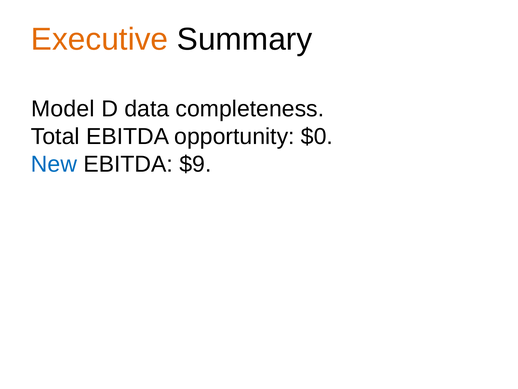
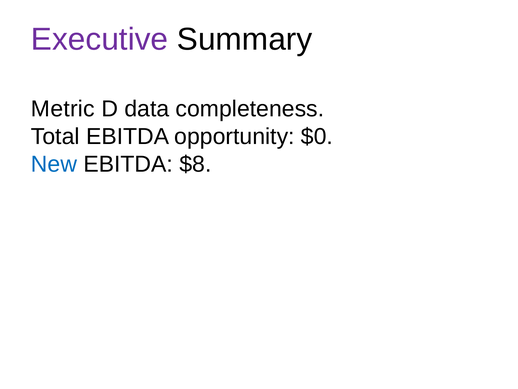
Executive colour: orange -> purple
Model: Model -> Metric
$9: $9 -> $8
